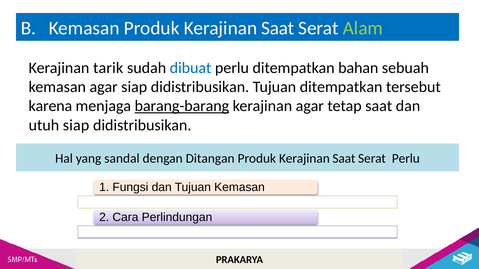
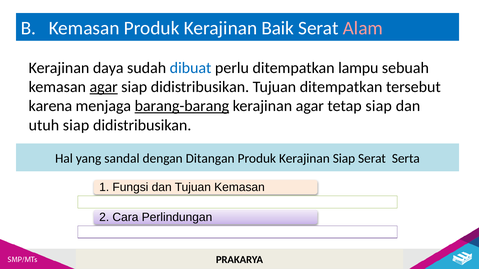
Kemasan Produk Kerajinan Saat: Saat -> Baik
Alam colour: light green -> pink
tarik: tarik -> daya
bahan: bahan -> lampu
agar at (104, 87) underline: none -> present
tetap saat: saat -> siap
Saat at (344, 159): Saat -> Siap
Serat Perlu: Perlu -> Serta
